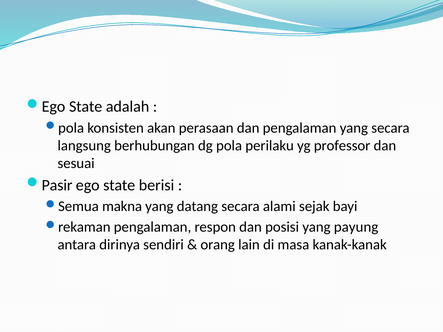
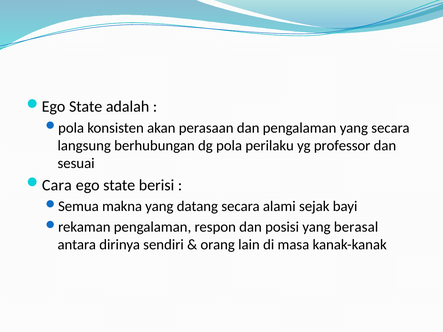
Pasir: Pasir -> Cara
payung: payung -> berasal
